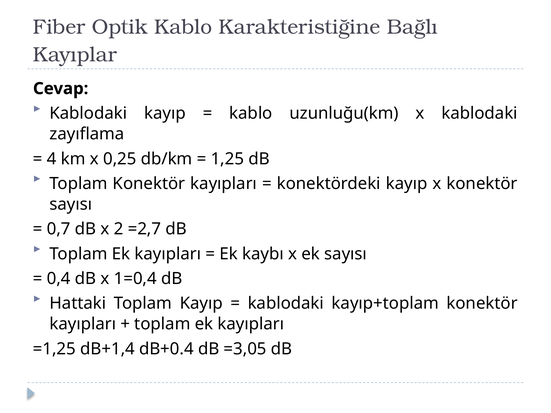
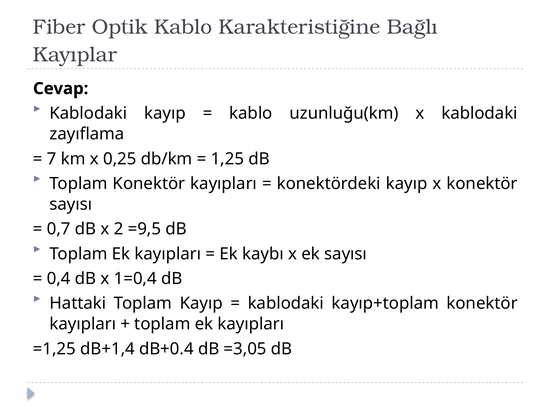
4: 4 -> 7
=2,7: =2,7 -> =9,5
